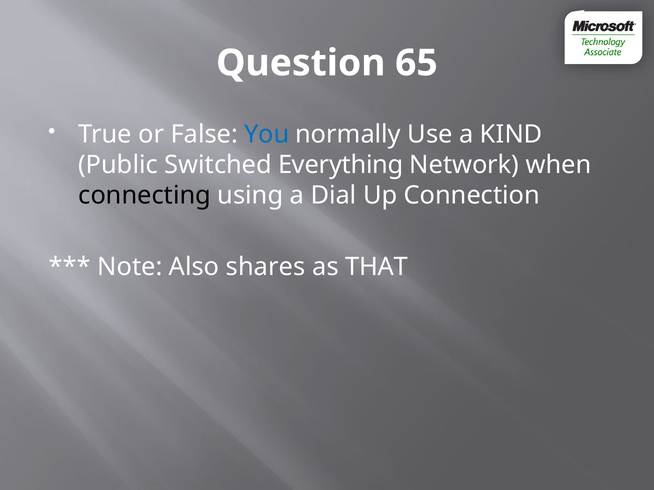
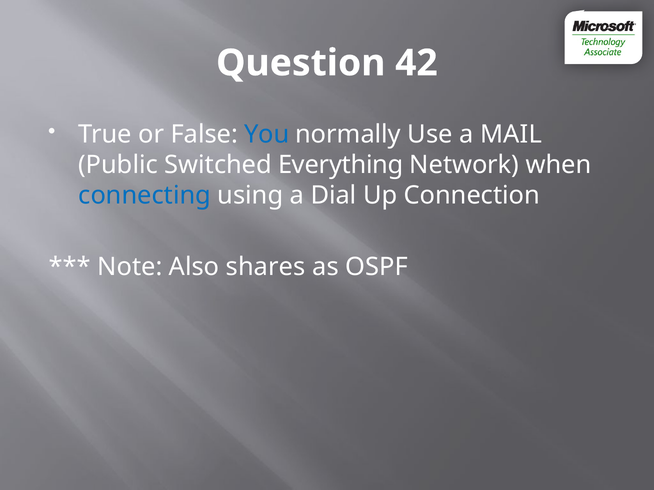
65: 65 -> 42
KIND: KIND -> MAIL
connecting colour: black -> blue
THAT: THAT -> OSPF
